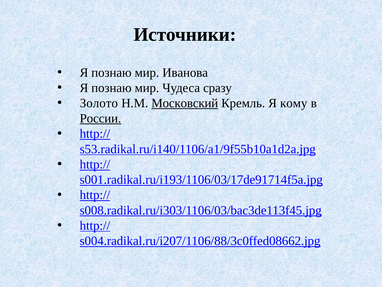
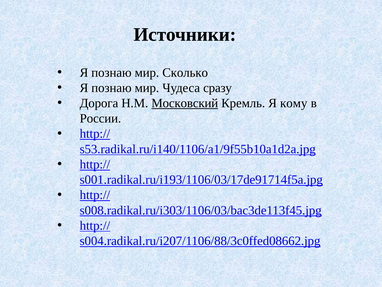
Иванова: Иванова -> Сколько
Золото: Золото -> Дорога
России underline: present -> none
